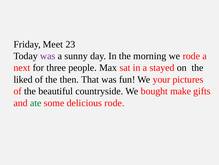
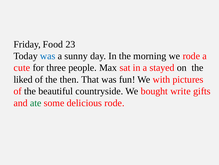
Meet: Meet -> Food
was at (48, 56) colour: purple -> blue
next: next -> cute
your: your -> with
make: make -> write
